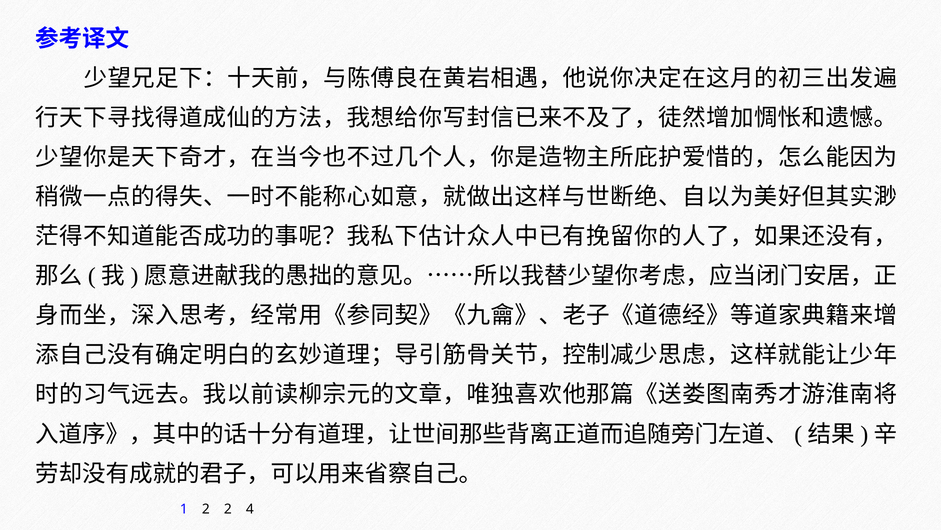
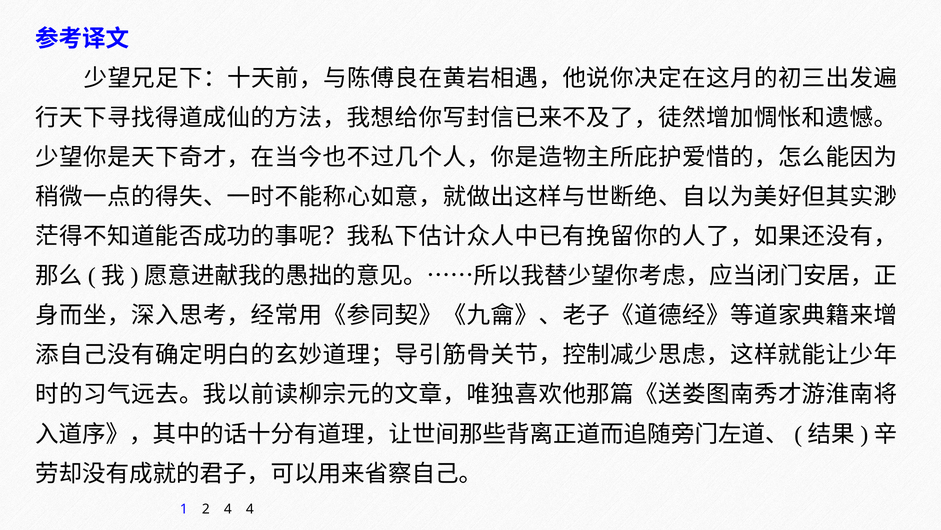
2 2: 2 -> 4
